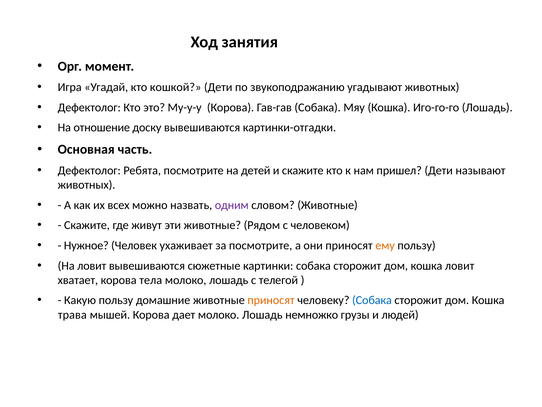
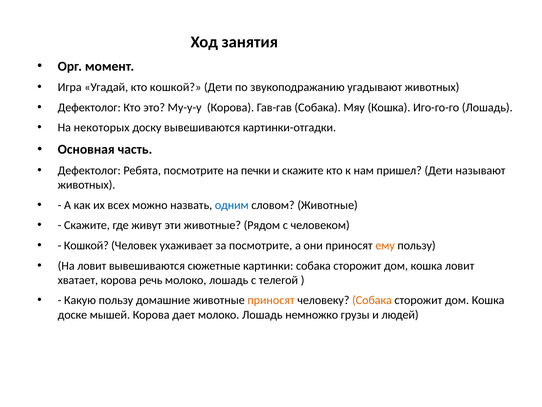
отношение: отношение -> некоторых
детей: детей -> печки
одним colour: purple -> blue
Нужное at (86, 245): Нужное -> Кошкой
тела: тела -> речь
Собака at (372, 300) colour: blue -> orange
трава: трава -> доске
